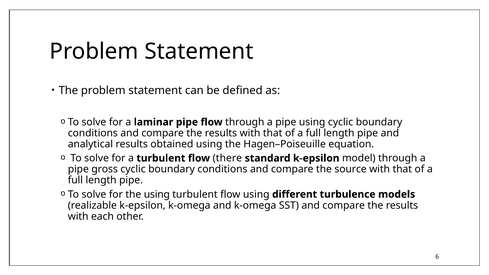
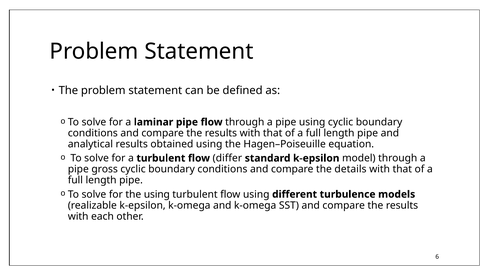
there: there -> differ
source: source -> details
